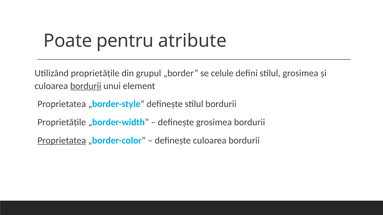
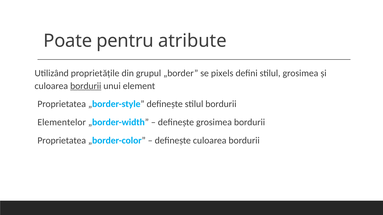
celule: celule -> pixels
Proprietăţile at (62, 122): Proprietăţile -> Elementelor
Proprietatea at (62, 141) underline: present -> none
